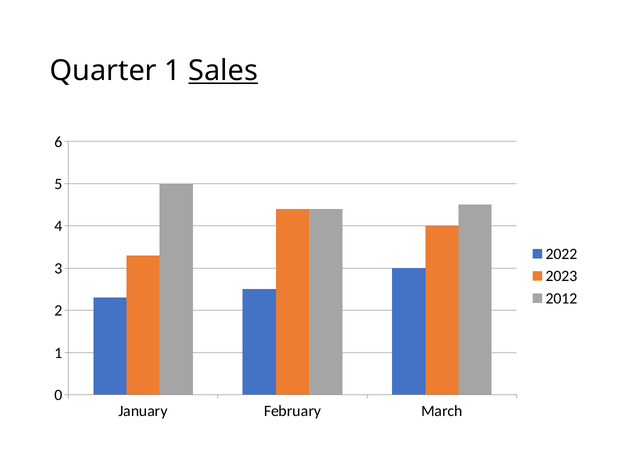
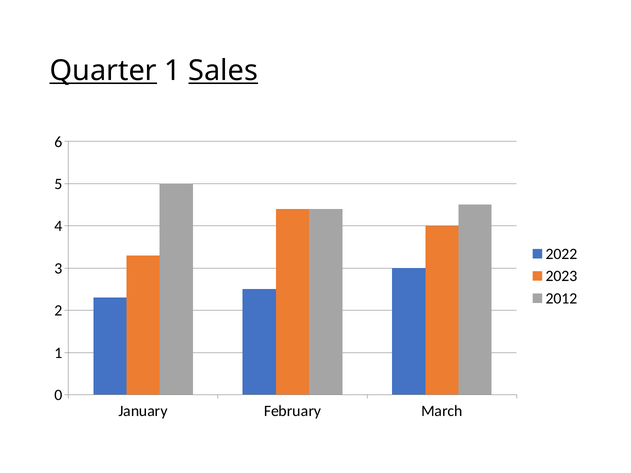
Quarter underline: none -> present
